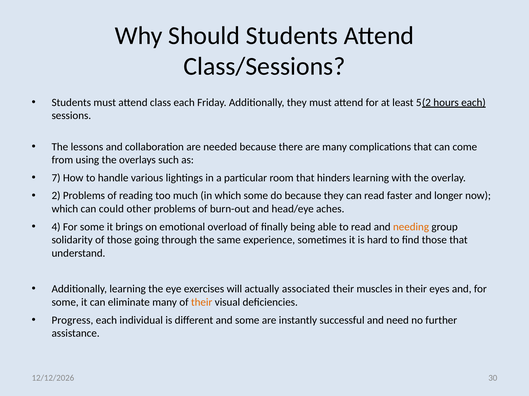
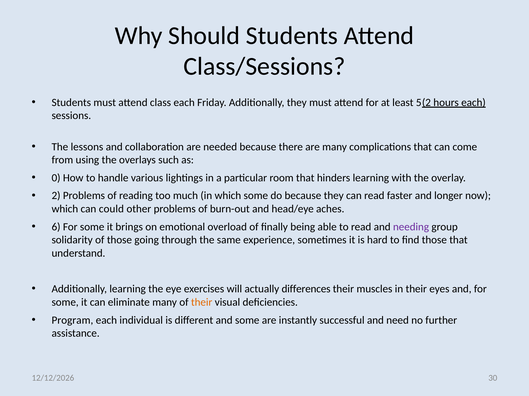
7: 7 -> 0
4: 4 -> 6
needing colour: orange -> purple
associated: associated -> differences
Progress: Progress -> Program
